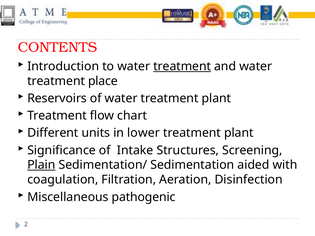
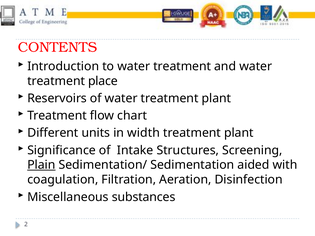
treatment at (182, 66) underline: present -> none
lower: lower -> width
pathogenic: pathogenic -> substances
